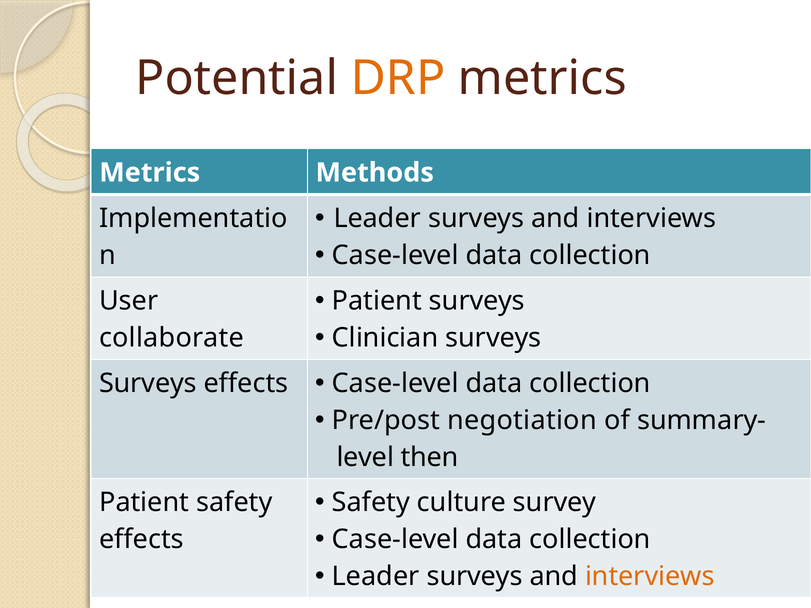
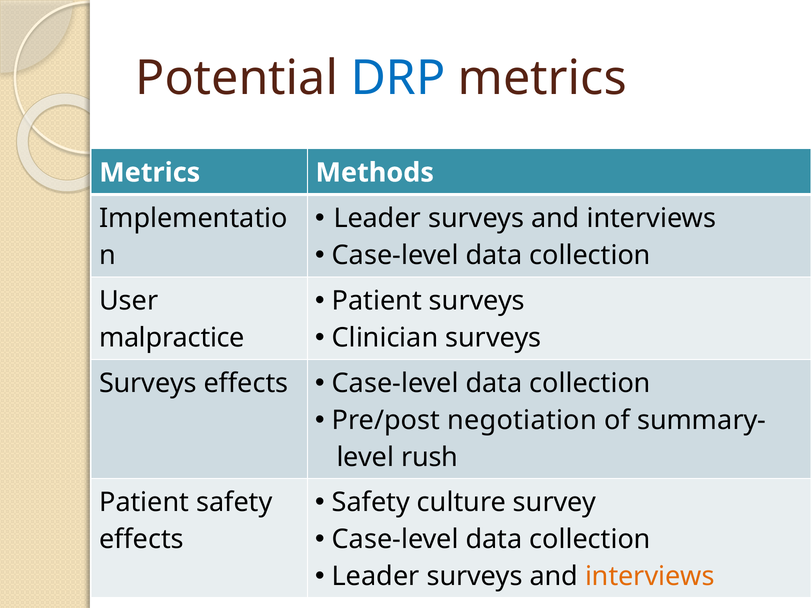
DRP colour: orange -> blue
collaborate: collaborate -> malpractice
then: then -> rush
